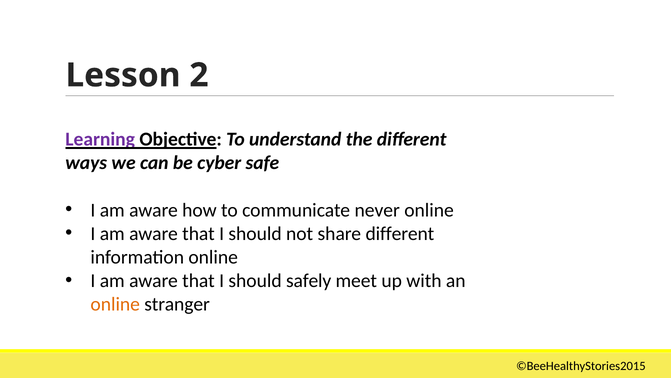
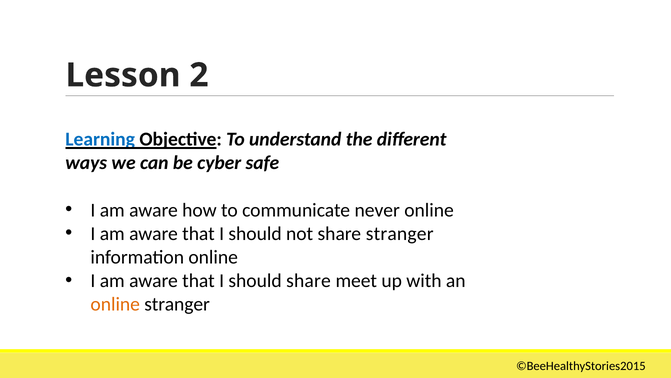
Learning colour: purple -> blue
share different: different -> stranger
should safely: safely -> share
